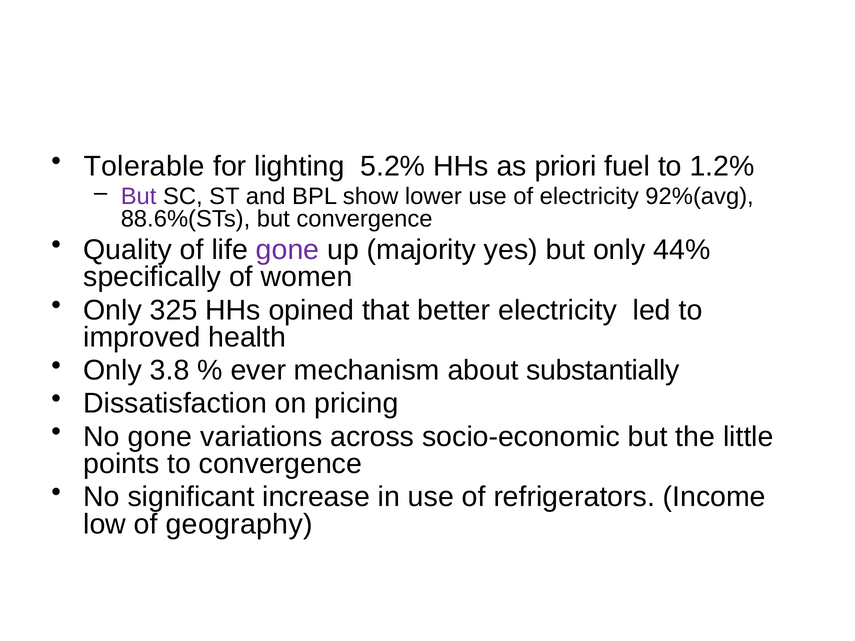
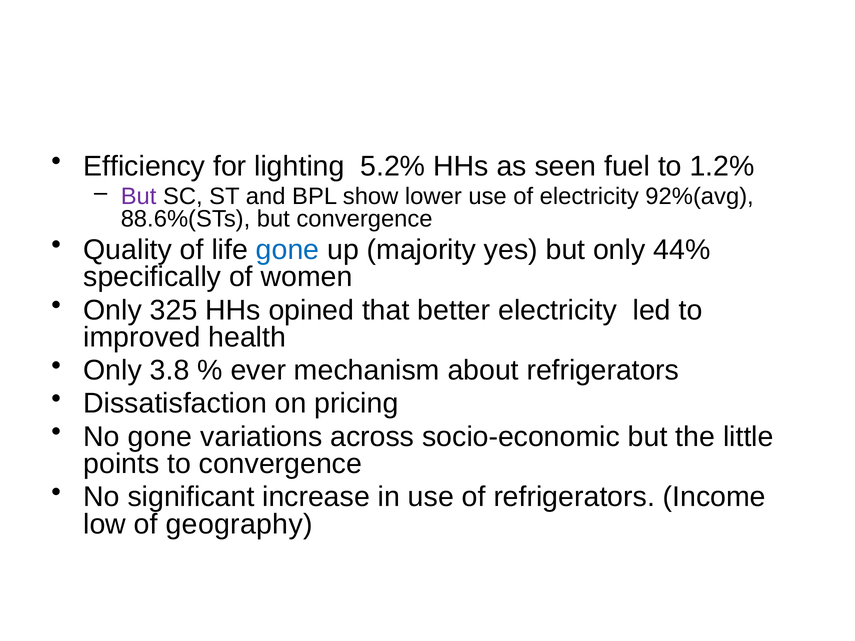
Tolerable: Tolerable -> Efficiency
priori: priori -> seen
gone at (288, 250) colour: purple -> blue
about substantially: substantially -> refrigerators
